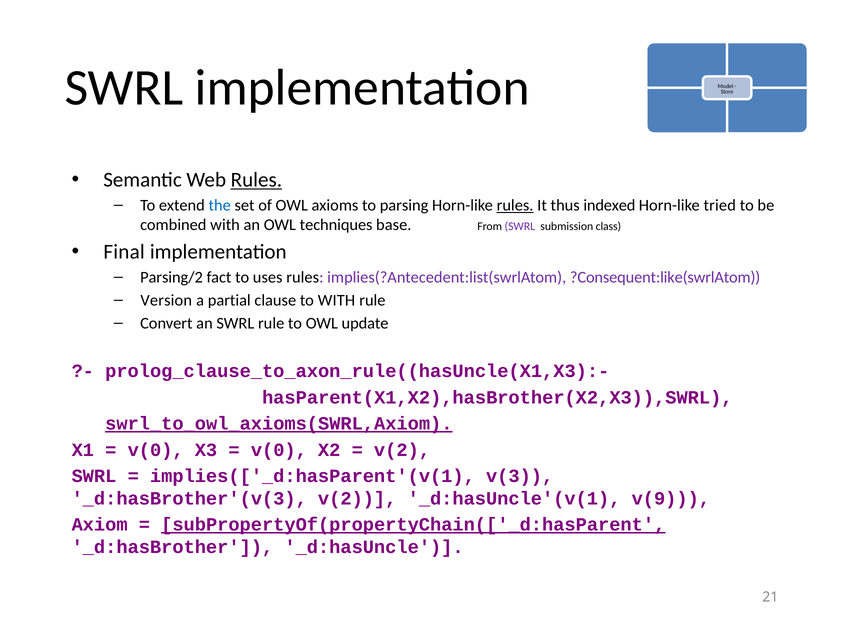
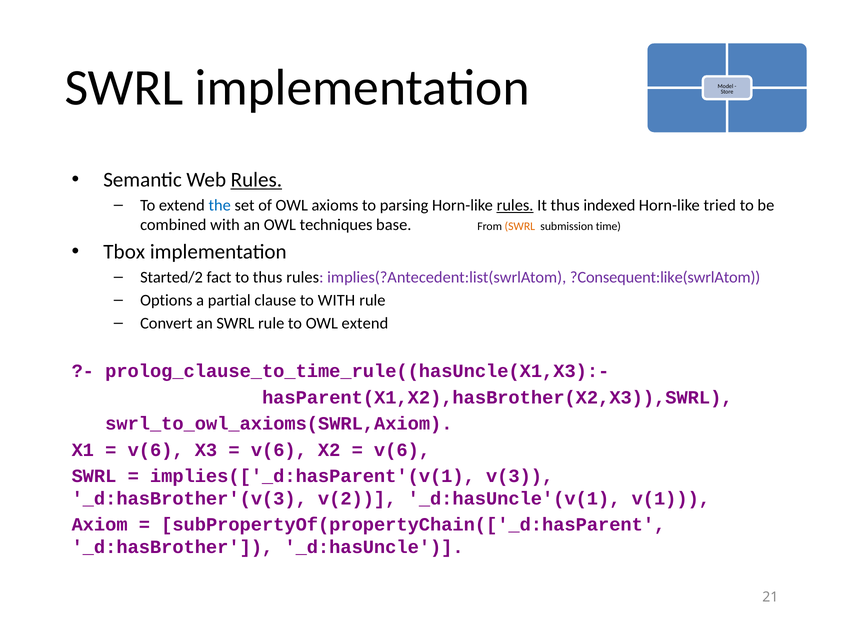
SWRL at (520, 227) colour: purple -> orange
class: class -> time
Final: Final -> Tbox
Parsing/2: Parsing/2 -> Started/2
to uses: uses -> thus
Version: Version -> Options
OWL update: update -> extend
prolog_clause_to_axon_rule((hasUncle(X1,X3):-: prolog_clause_to_axon_rule((hasUncle(X1,X3):- -> prolog_clause_to_time_rule((hasUncle(X1,X3):-
swrl_to_owl_axioms(SWRL,Axiom underline: present -> none
v(0 at (156, 450): v(0 -> v(6
v(0 at (279, 450): v(0 -> v(6
v(2 at (402, 450): v(2 -> v(6
v(9: v(9 -> v(1
subPropertyOf(propertyChain(['_d:hasParent underline: present -> none
